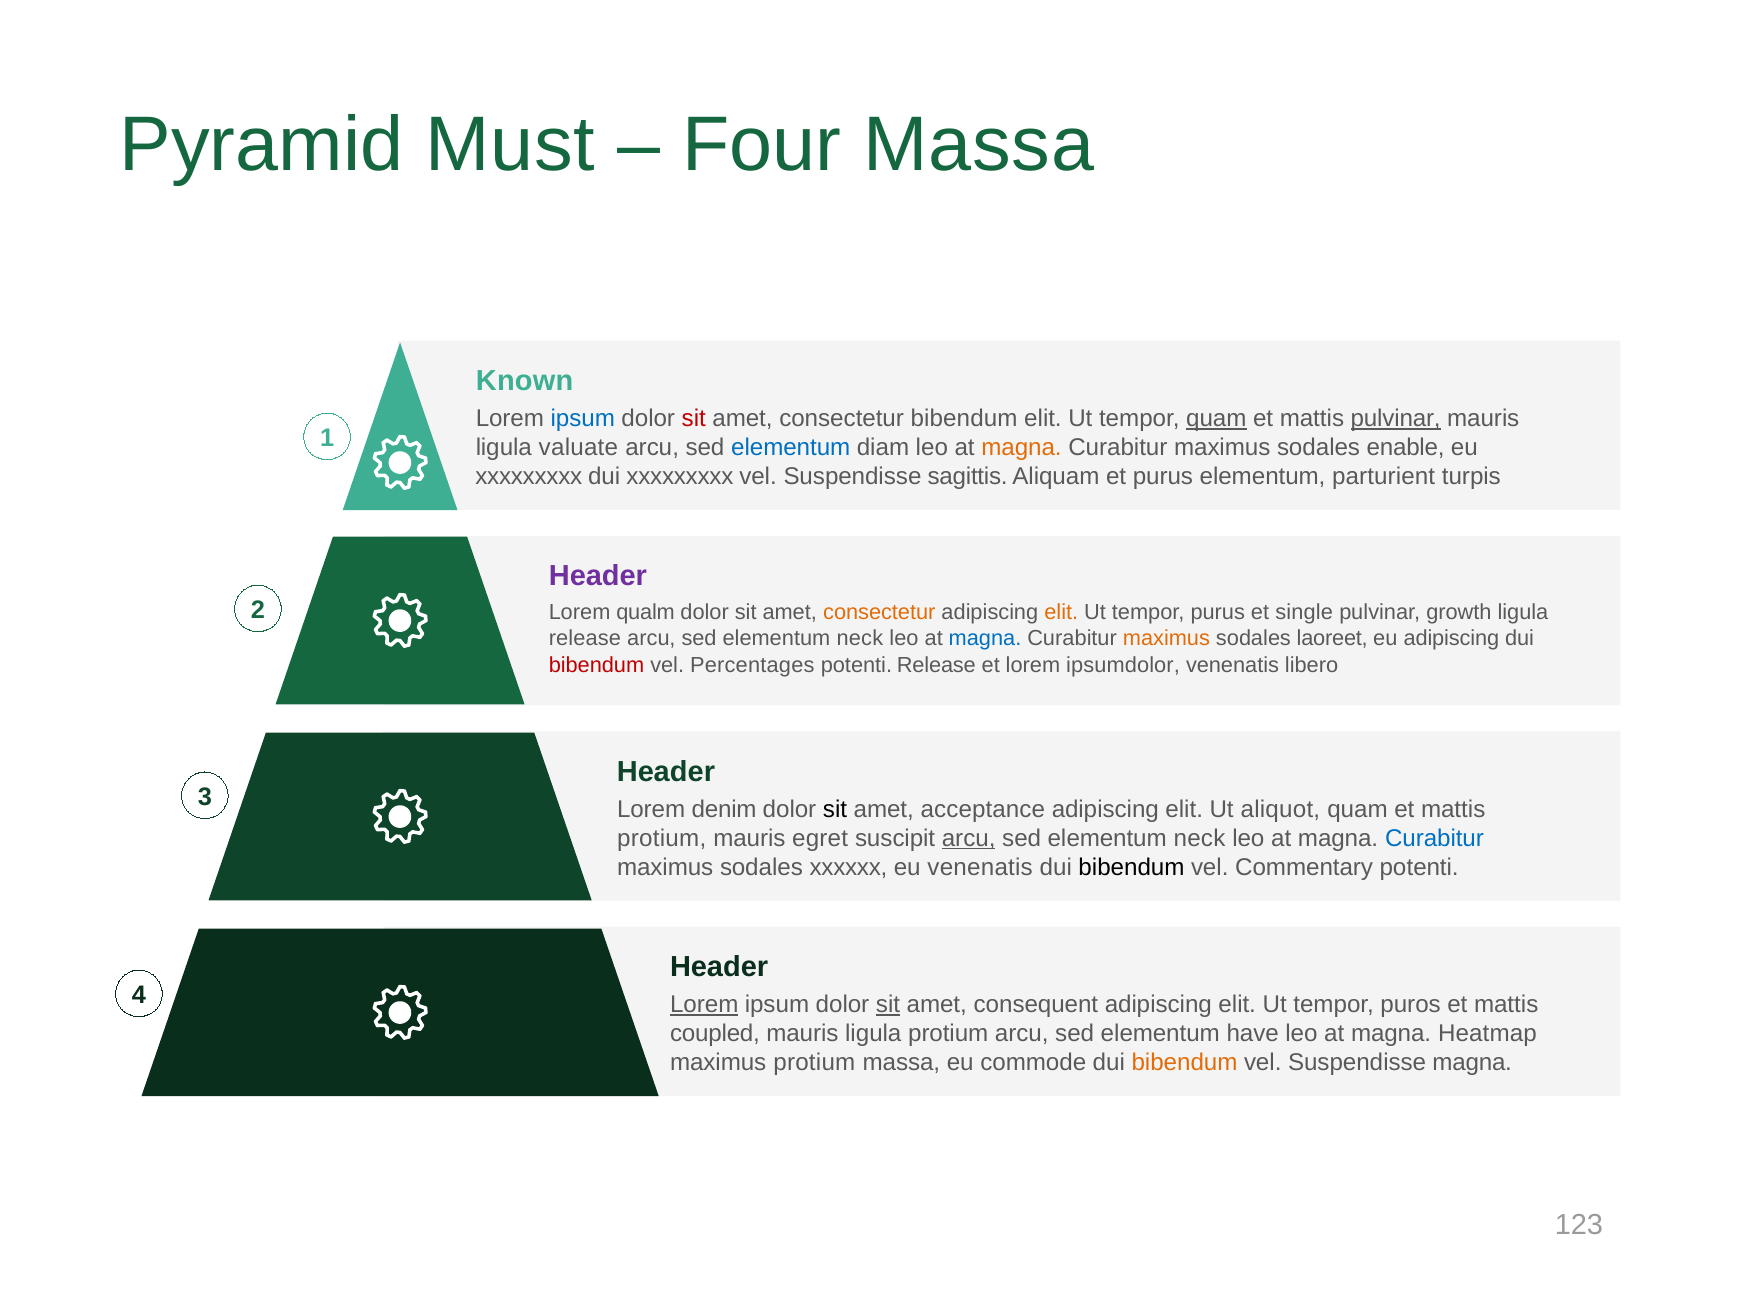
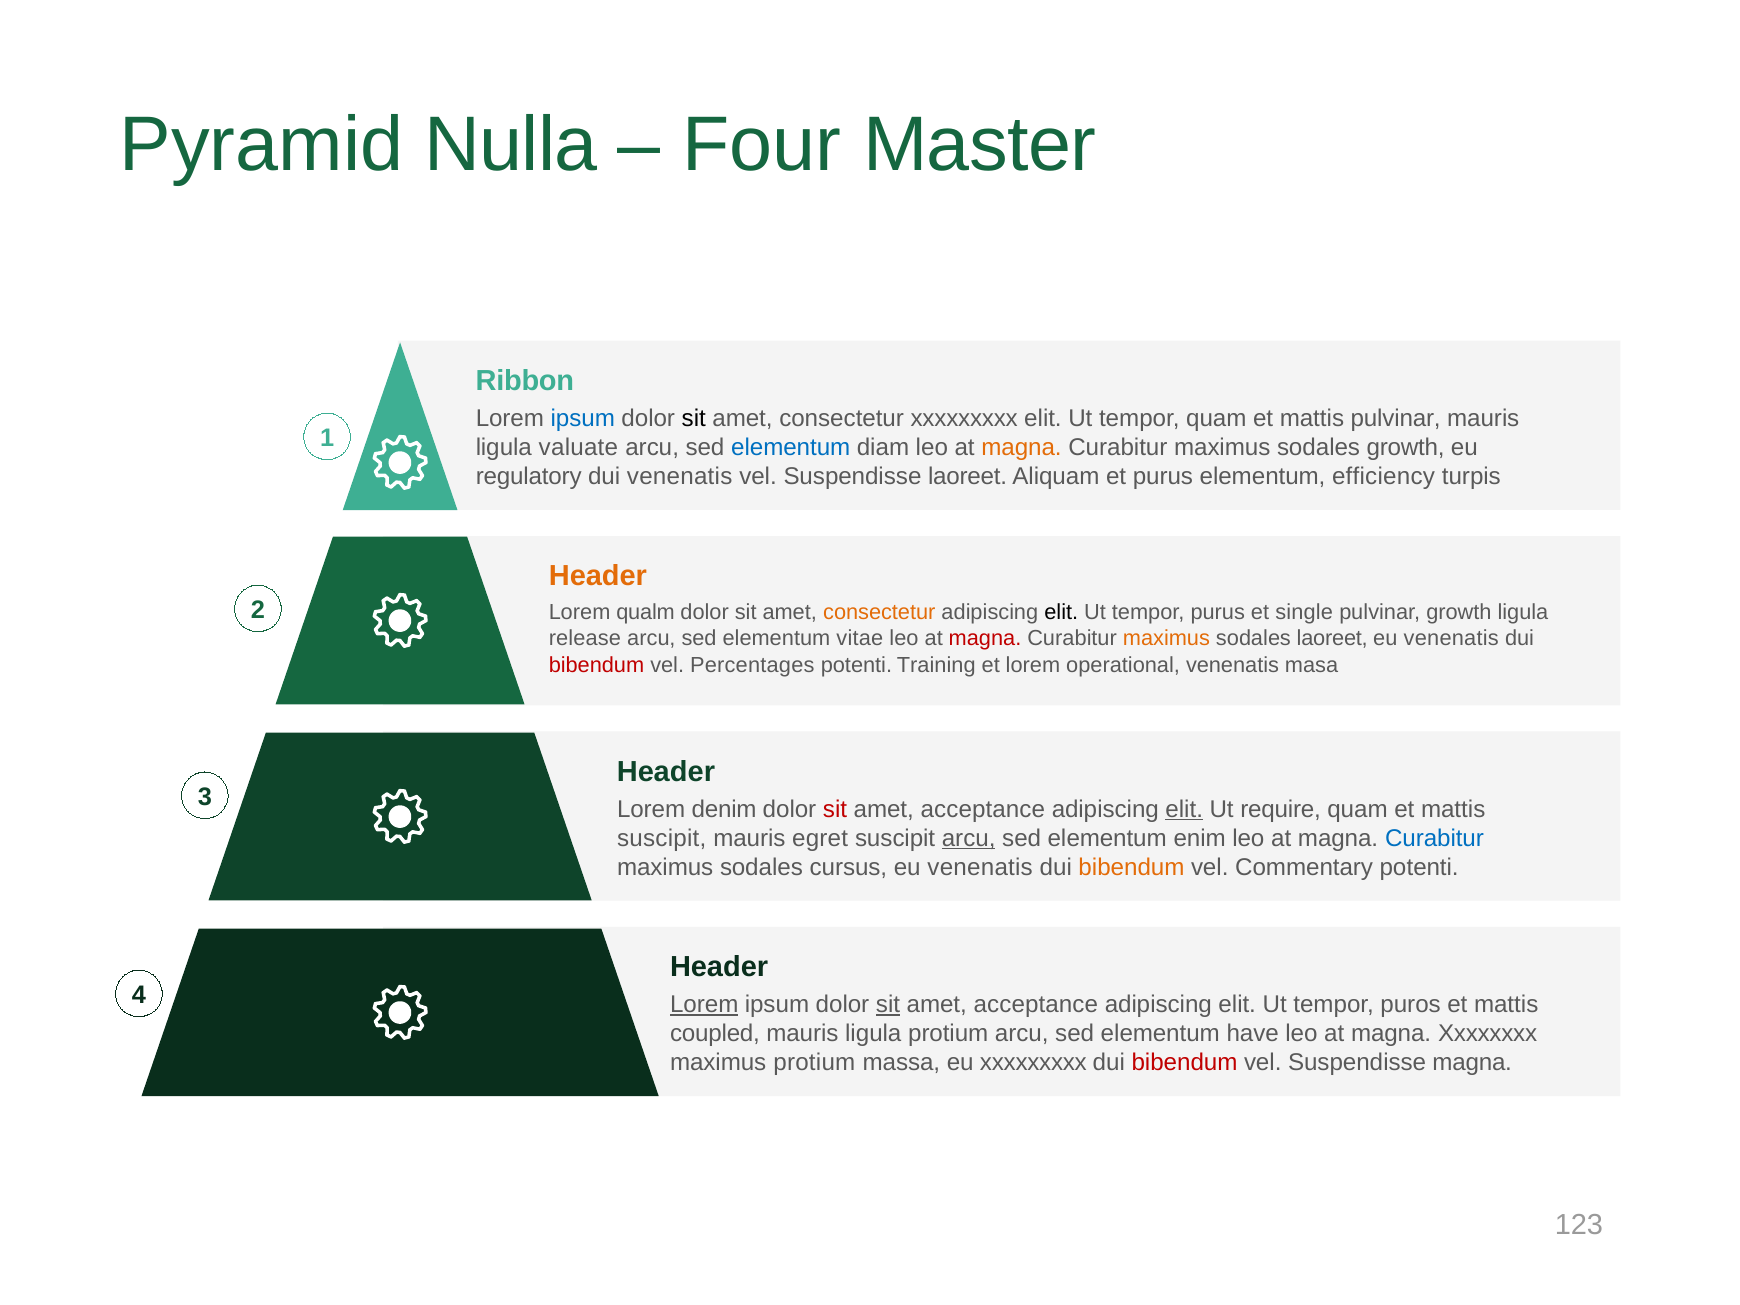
Must: Must -> Nulla
Four Massa: Massa -> Master
Known: Known -> Ribbon
sit at (694, 419) colour: red -> black
consectetur bibendum: bibendum -> xxxxxxxxx
quam at (1216, 419) underline: present -> none
pulvinar at (1396, 419) underline: present -> none
sodales enable: enable -> growth
xxxxxxxxx at (529, 476): xxxxxxxxx -> regulatory
dui xxxxxxxxx: xxxxxxxxx -> venenatis
Suspendisse sagittis: sagittis -> laoreet
parturient: parturient -> efficiency
Header at (598, 576) colour: purple -> orange
elit at (1061, 612) colour: orange -> black
neck at (860, 639): neck -> vitae
magna at (985, 639) colour: blue -> red
adipiscing at (1451, 639): adipiscing -> venenatis
potenti Release: Release -> Training
ipsumdolor: ipsumdolor -> operational
libero: libero -> masa
sit at (835, 809) colour: black -> red
elit at (1184, 809) underline: none -> present
aliquot: aliquot -> require
protium at (662, 838): protium -> suscipit
neck at (1199, 838): neck -> enim
xxxxxx: xxxxxx -> cursus
bibendum at (1132, 867) colour: black -> orange
consequent at (1036, 1005): consequent -> acceptance
Heatmap: Heatmap -> Xxxxxxxx
eu commode: commode -> xxxxxxxxx
bibendum at (1185, 1062) colour: orange -> red
